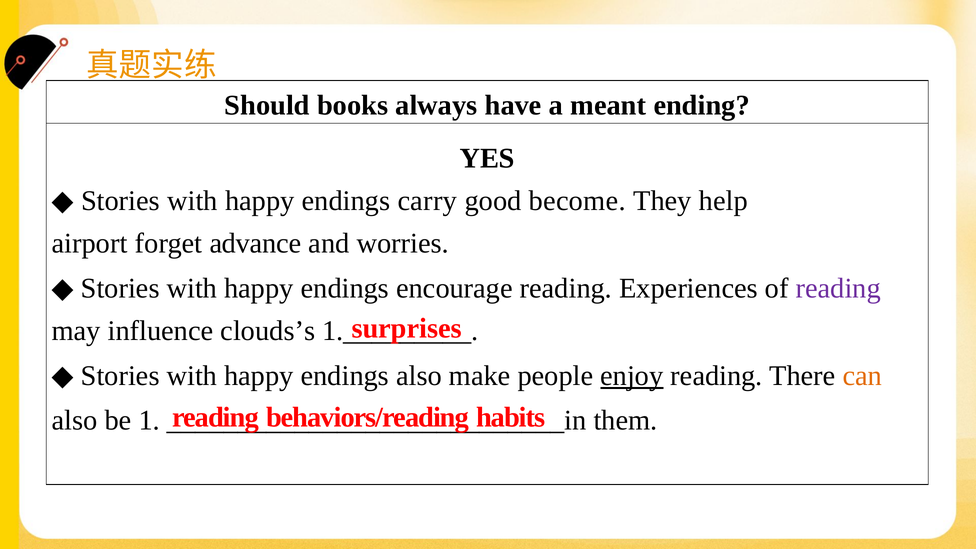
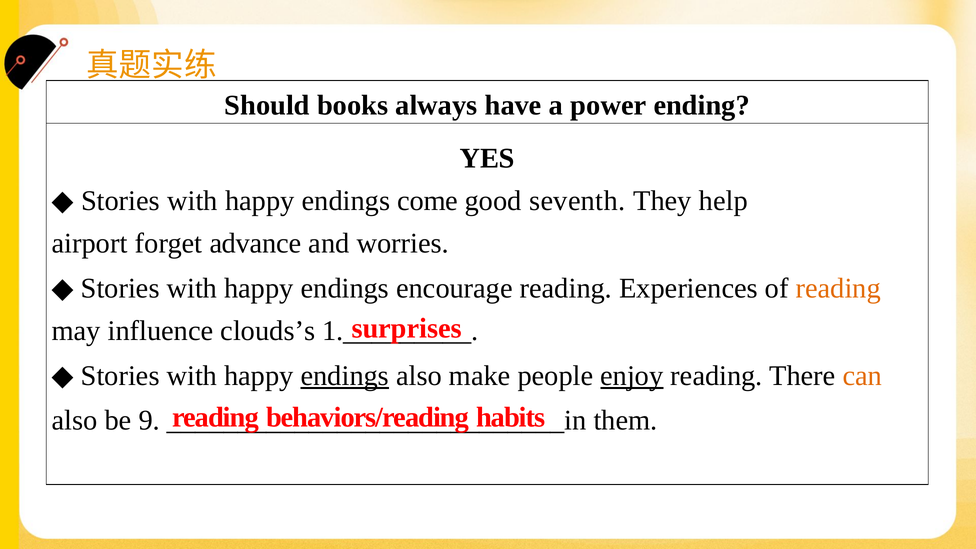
meant: meant -> power
carry: carry -> come
become: become -> seventh
reading at (838, 288) colour: purple -> orange
endings at (345, 376) underline: none -> present
1: 1 -> 9
